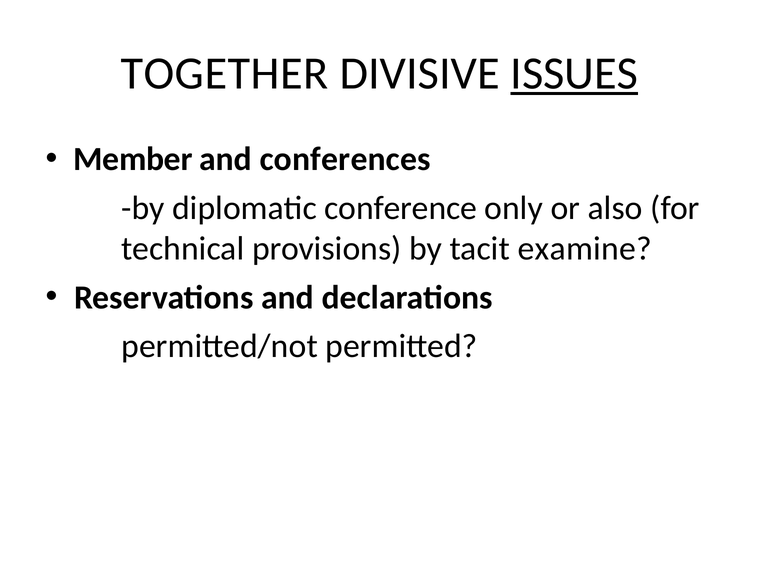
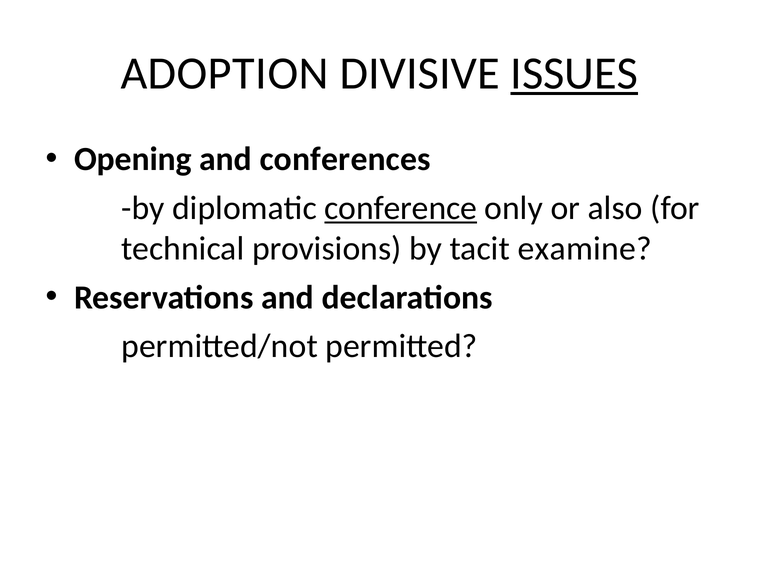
TOGETHER: TOGETHER -> ADOPTION
Member: Member -> Opening
conference underline: none -> present
